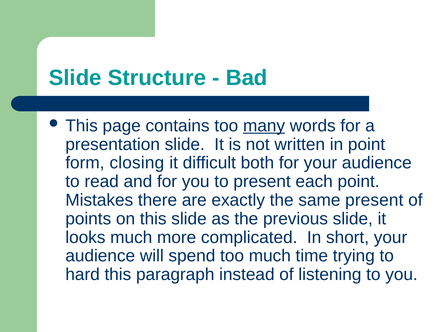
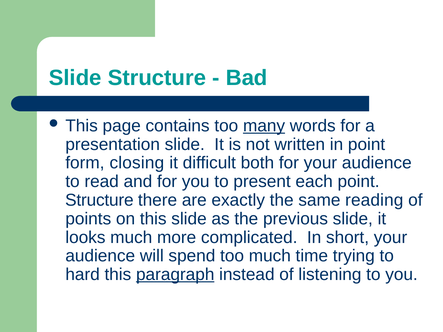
Mistakes at (99, 200): Mistakes -> Structure
same present: present -> reading
paragraph underline: none -> present
